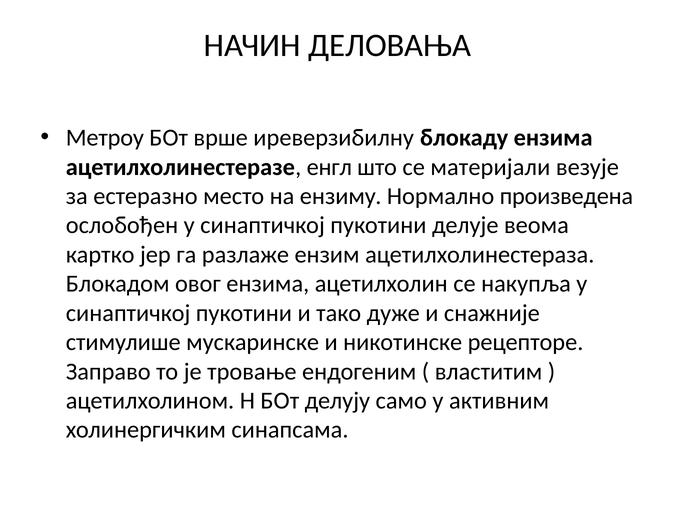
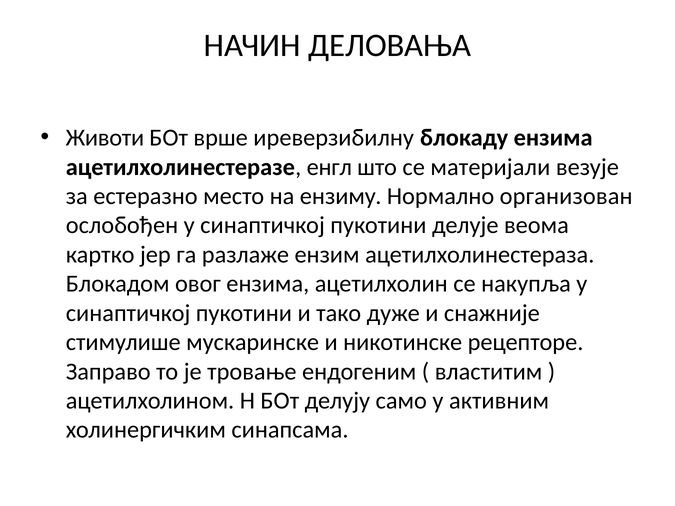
Метроу: Метроу -> Животи
произведена: произведена -> организован
